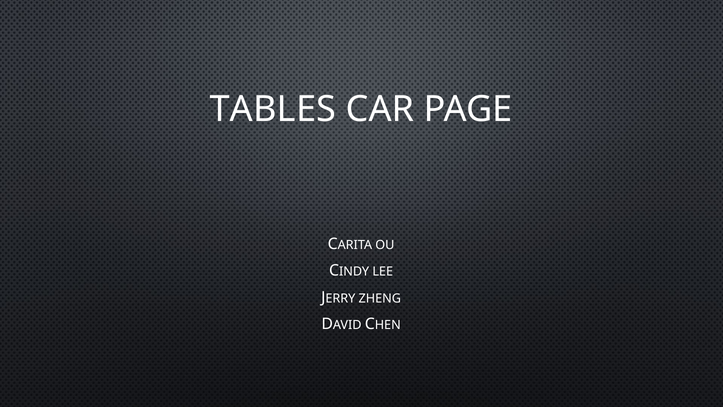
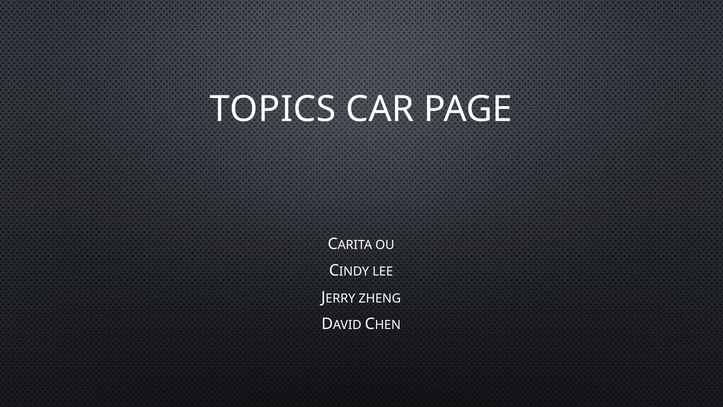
TABLES: TABLES -> TOPICS
